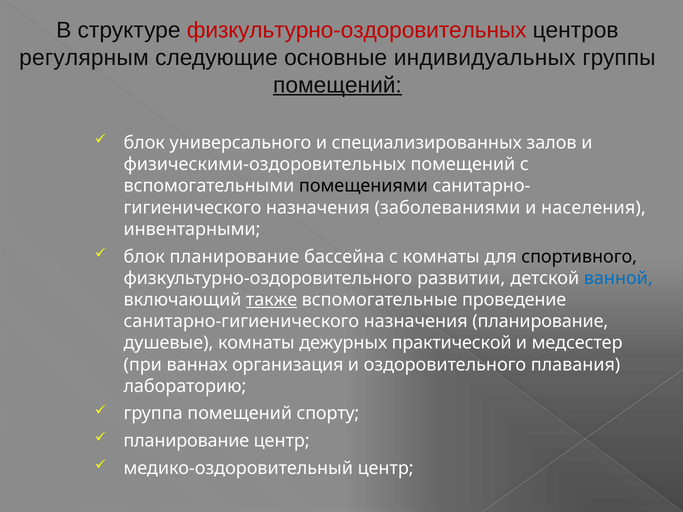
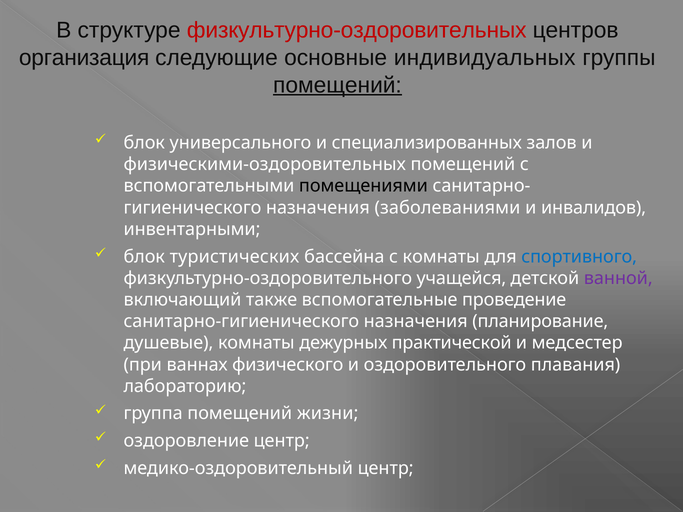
регулярным: регулярным -> организация
населения: населения -> инвалидов
блок планирование: планирование -> туристических
спортивного colour: black -> blue
развитии: развитии -> учащейся
ванной colour: blue -> purple
также underline: present -> none
организация: организация -> физического
спорту: спорту -> жизни
планирование at (186, 441): планирование -> оздоровление
